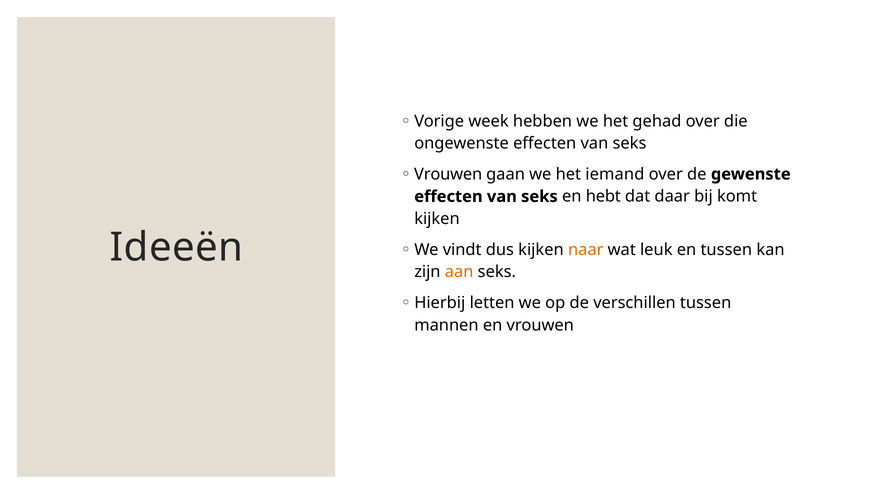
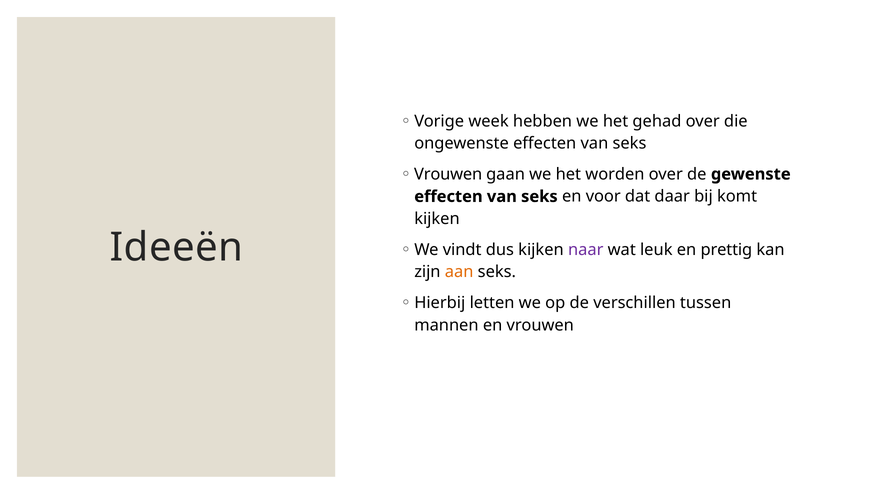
iemand: iemand -> worden
hebt: hebt -> voor
naar colour: orange -> purple
en tussen: tussen -> prettig
